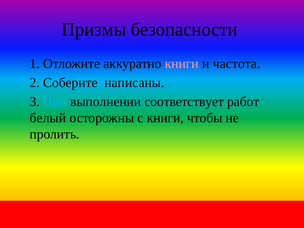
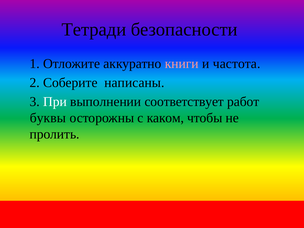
Призмы: Призмы -> Тетради
При colour: light blue -> white
белый: белый -> буквы
с книги: книги -> каком
